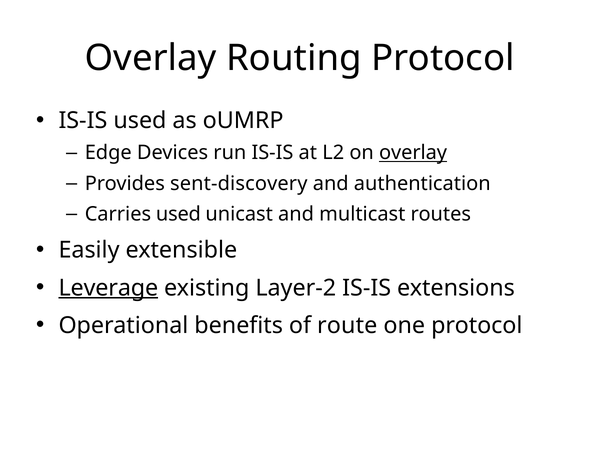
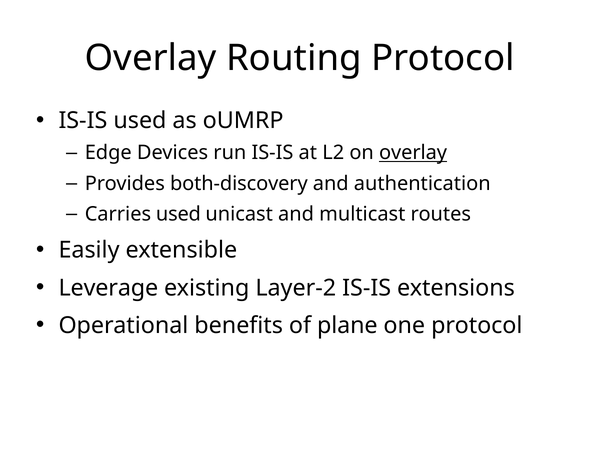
sent-discovery: sent-discovery -> both-discovery
Leverage underline: present -> none
route: route -> plane
